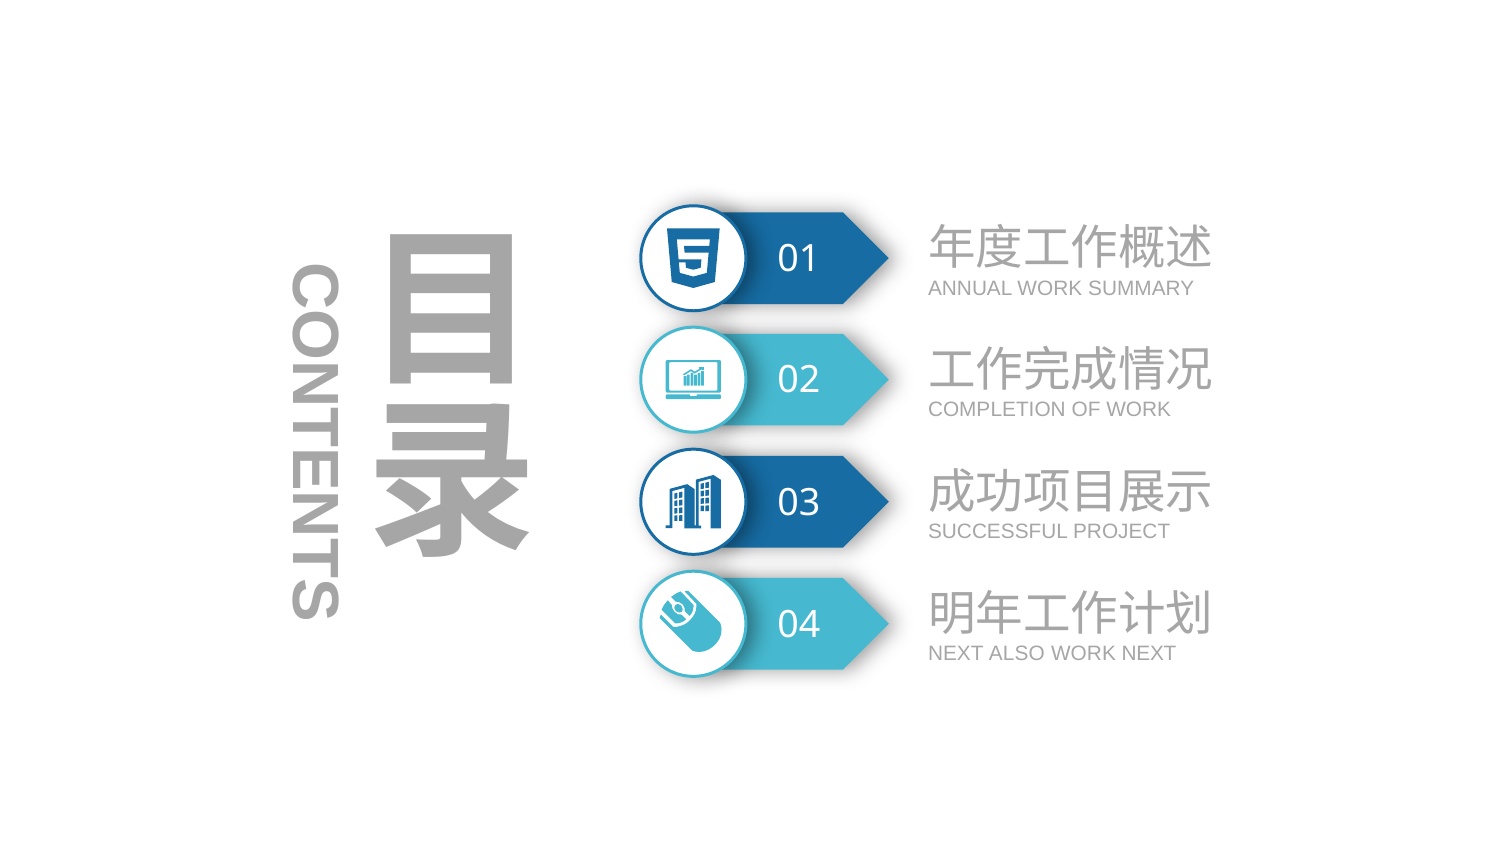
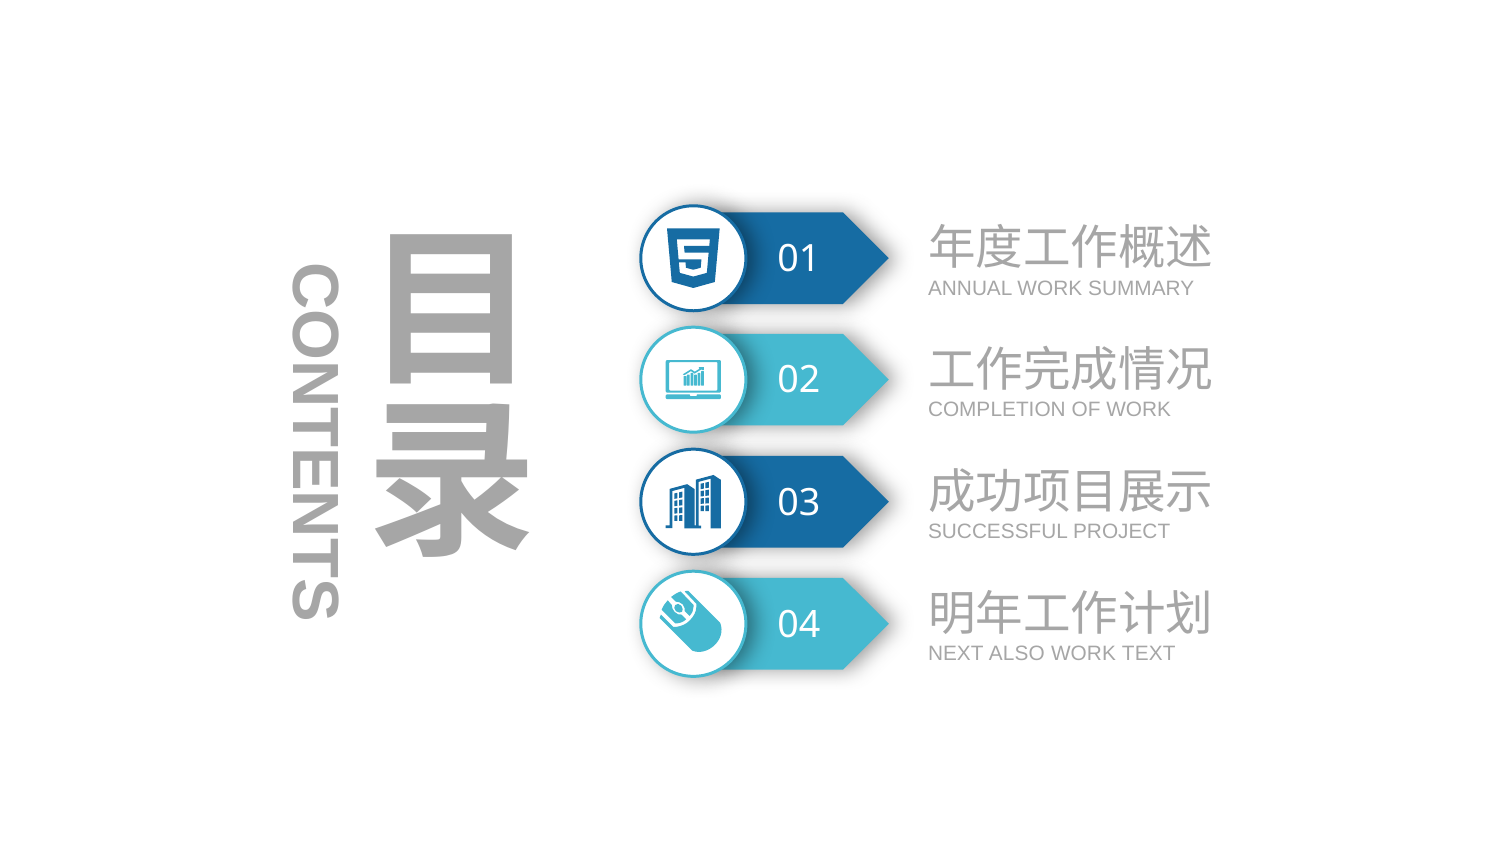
WORK NEXT: NEXT -> TEXT
